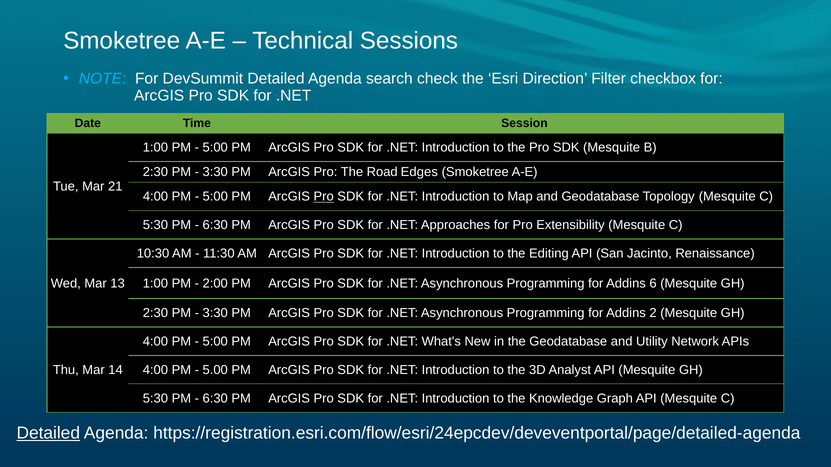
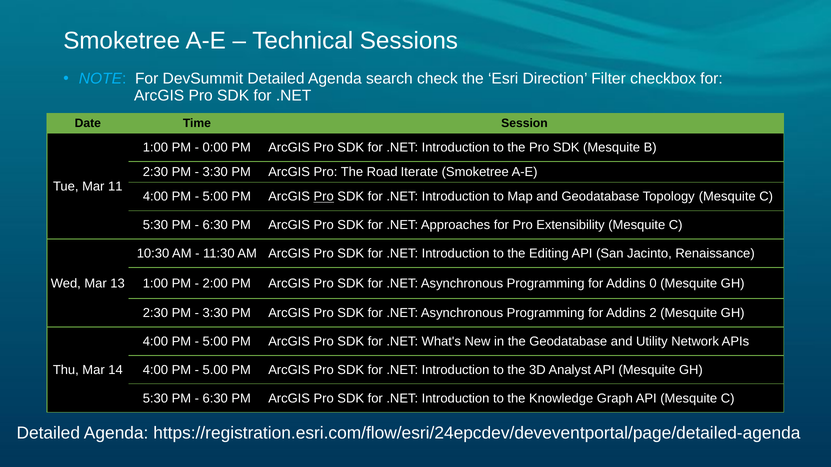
5:00 at (215, 148): 5:00 -> 0:00
Edges: Edges -> Iterate
21: 21 -> 11
6: 6 -> 0
Detailed at (48, 433) underline: present -> none
